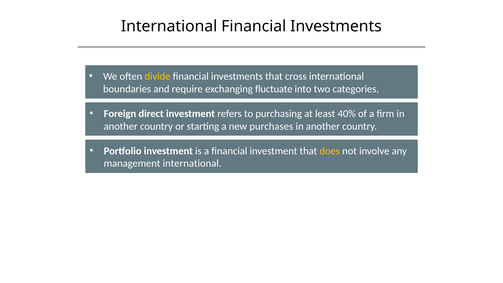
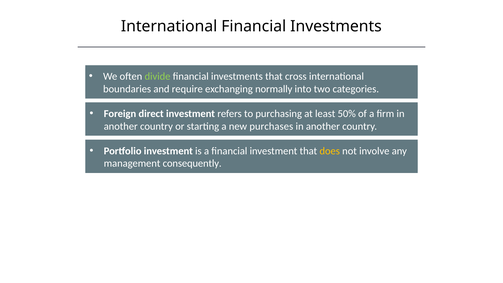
divide colour: yellow -> light green
fluctuate: fluctuate -> normally
40%: 40% -> 50%
management international: international -> consequently
